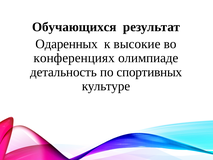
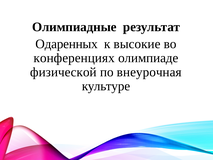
Обучающихся: Обучающихся -> Олимпиадные
детальность: детальность -> физической
спортивных: спортивных -> внеурочная
